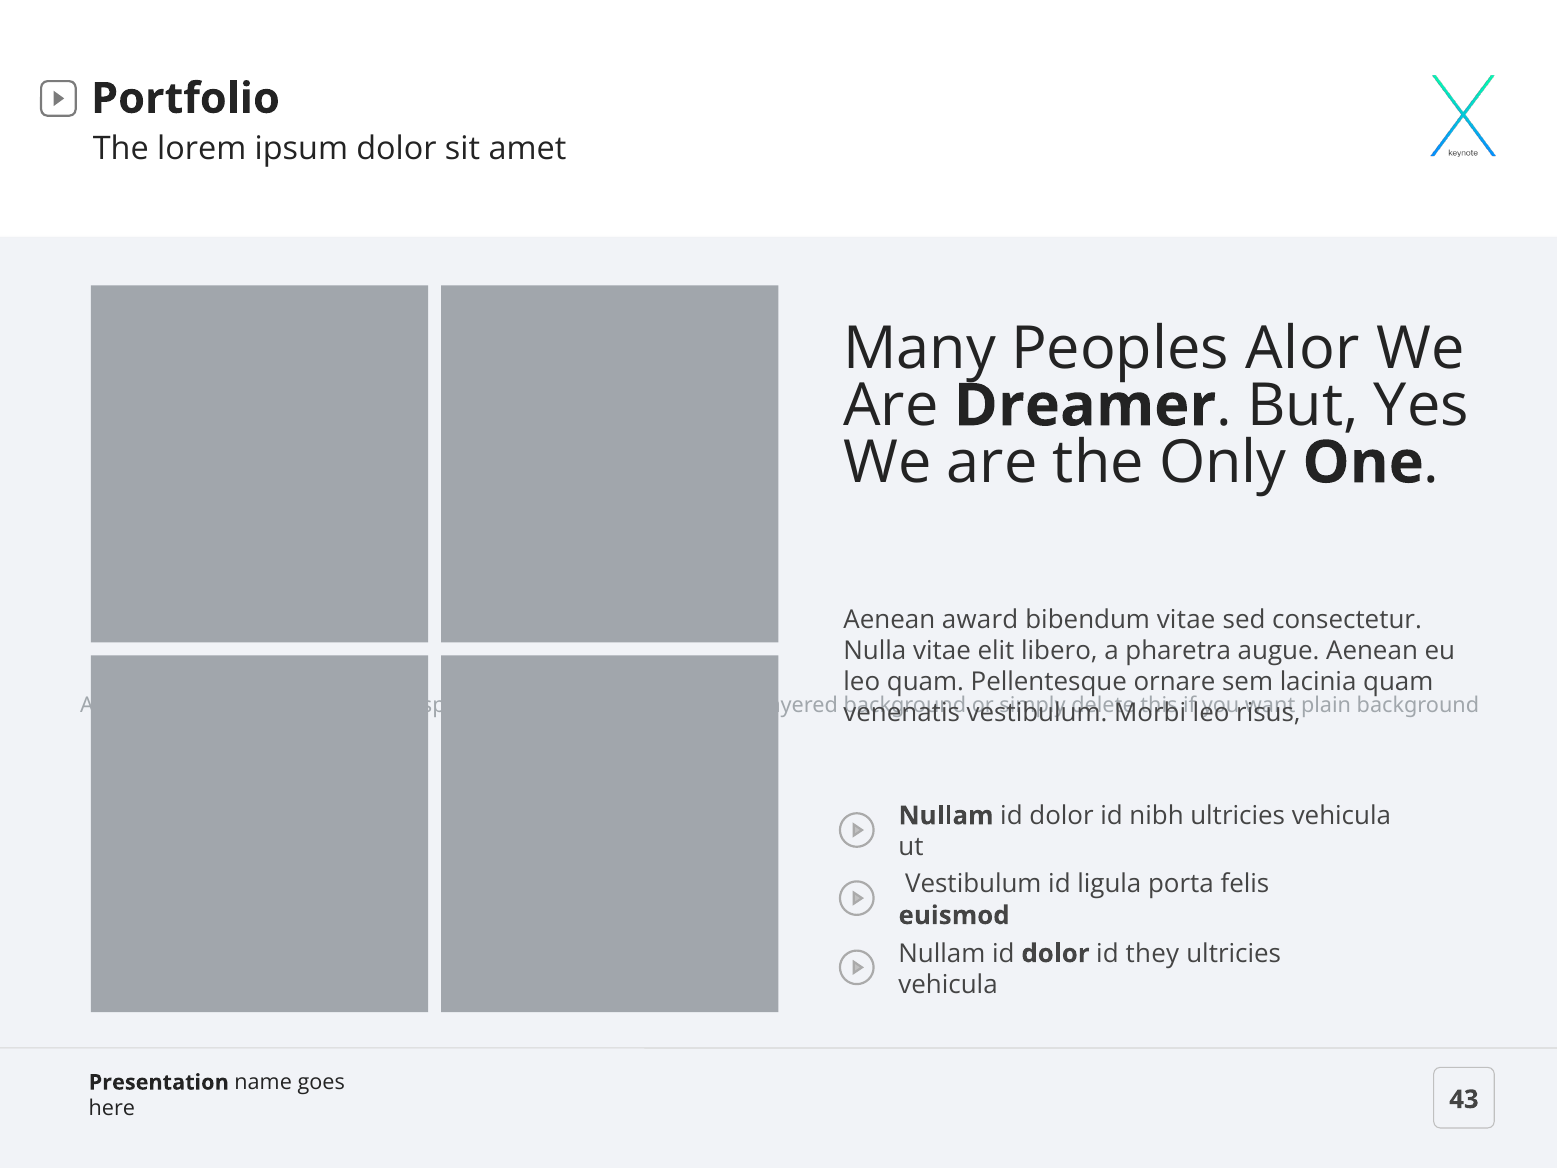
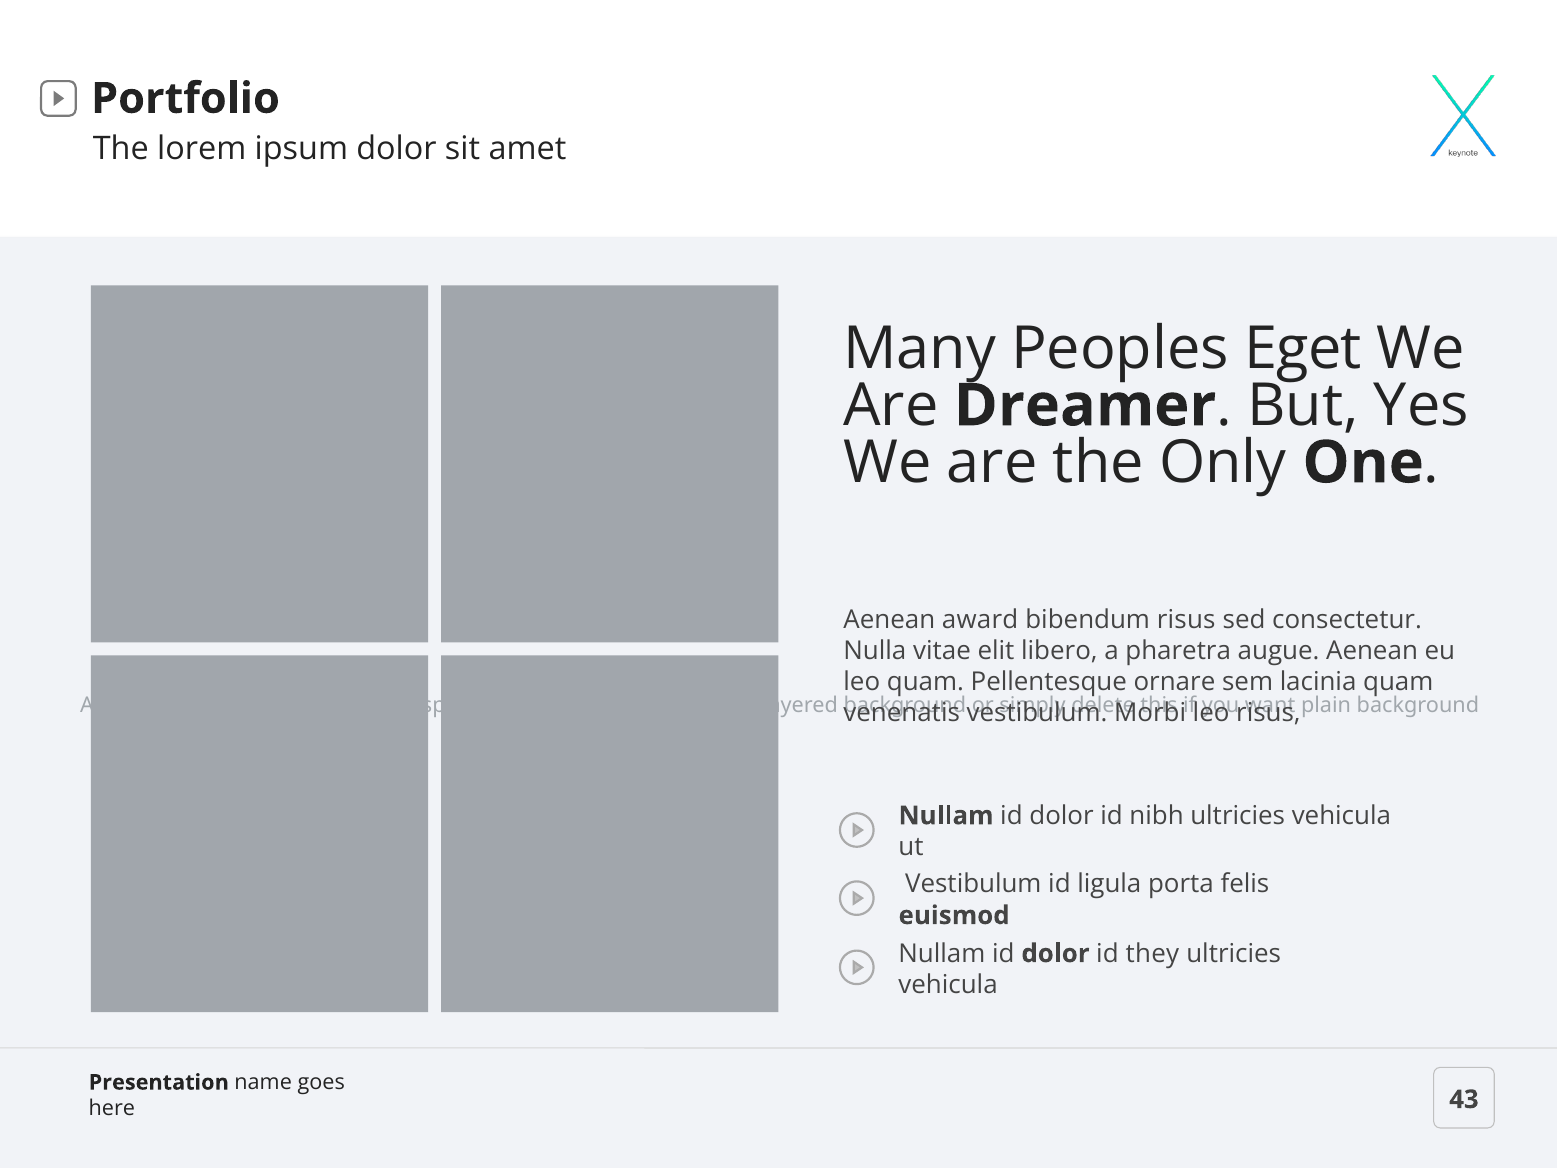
Alor: Alor -> Eget
bibendum vitae: vitae -> risus
